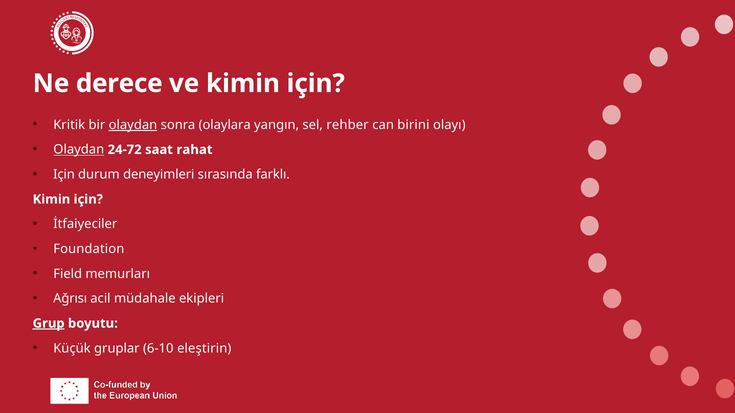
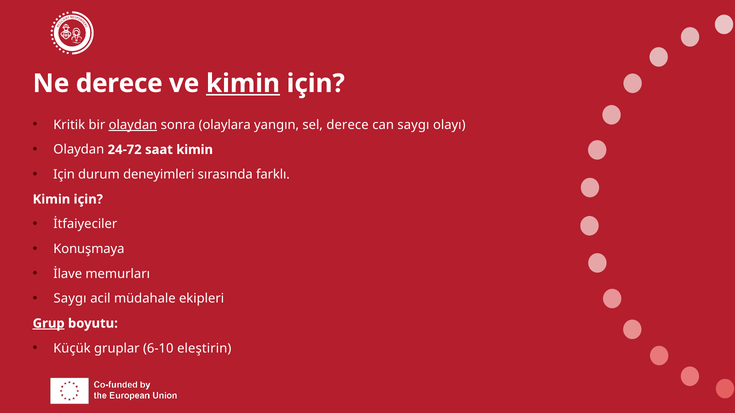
kimin at (243, 84) underline: none -> present
sel rehber: rehber -> derece
can birini: birini -> saygı
Olaydan at (79, 150) underline: present -> none
saat rahat: rahat -> kimin
Foundation: Foundation -> Konuşmaya
Field: Field -> İlave
Ağrısı at (70, 299): Ağrısı -> Saygı
